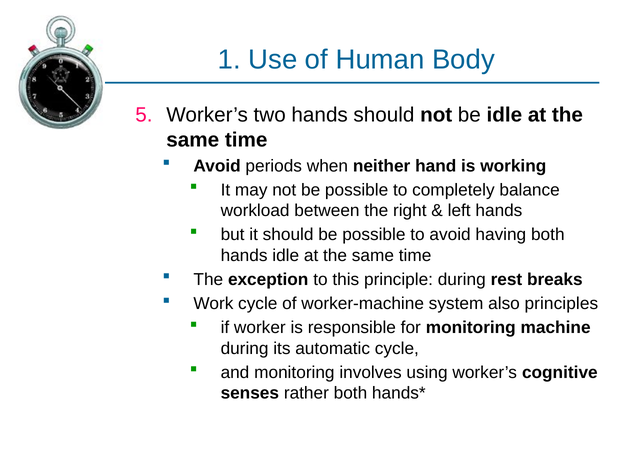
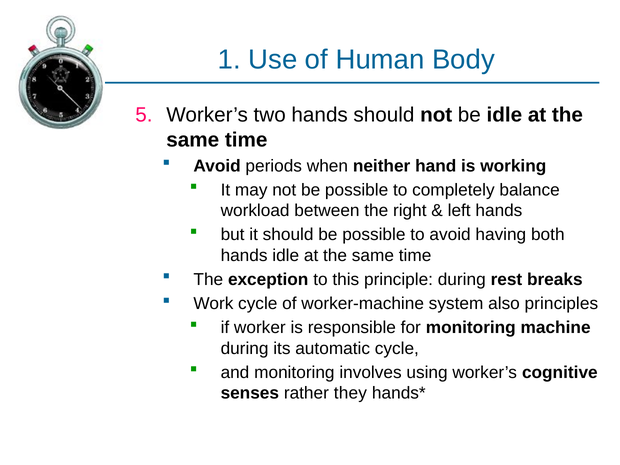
rather both: both -> they
